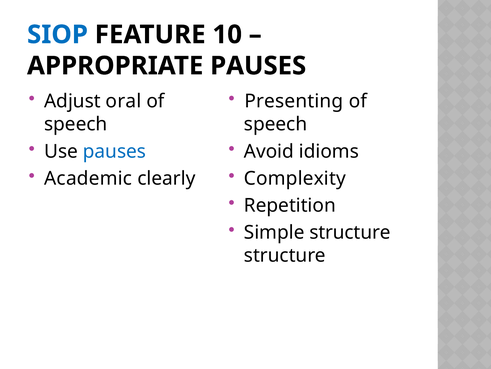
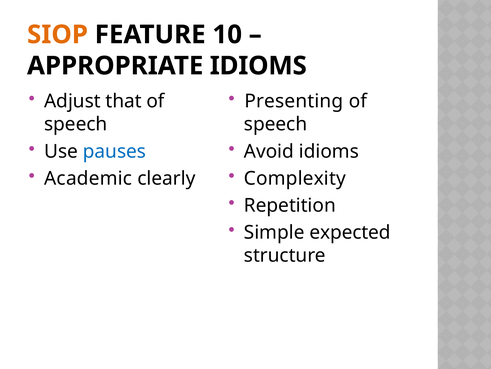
SIOP colour: blue -> orange
APPROPRIATE PAUSES: PAUSES -> IDIOMS
oral: oral -> that
Simple structure: structure -> expected
